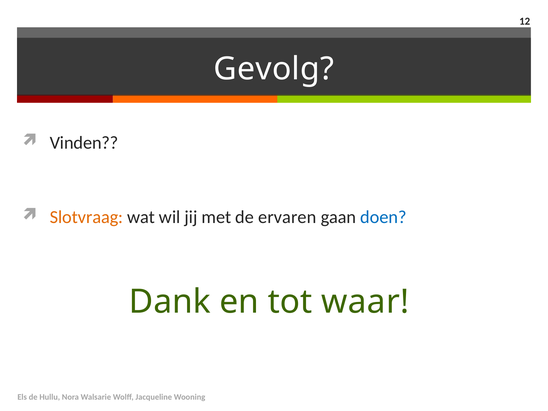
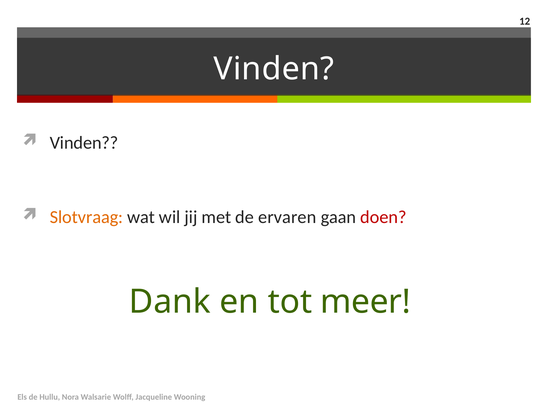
Gevolg at (274, 69): Gevolg -> Vinden
doen colour: blue -> red
waar: waar -> meer
